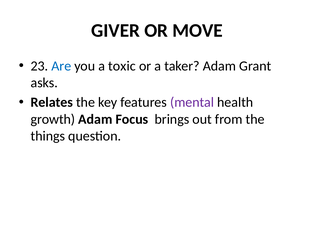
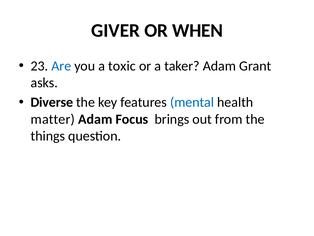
MOVE: MOVE -> WHEN
Relates: Relates -> Diverse
mental colour: purple -> blue
growth: growth -> matter
